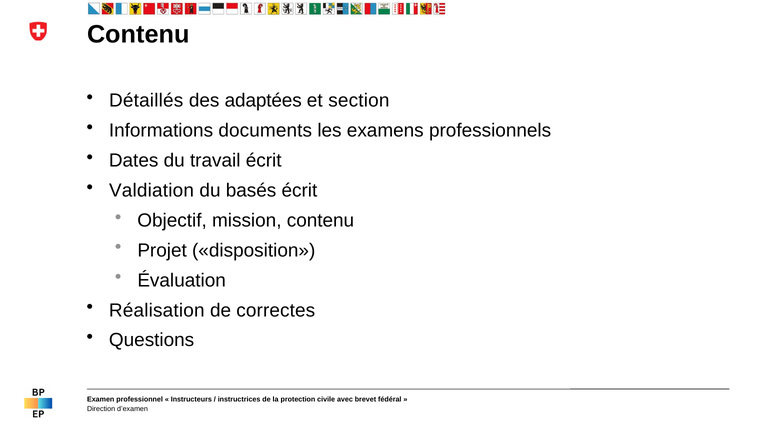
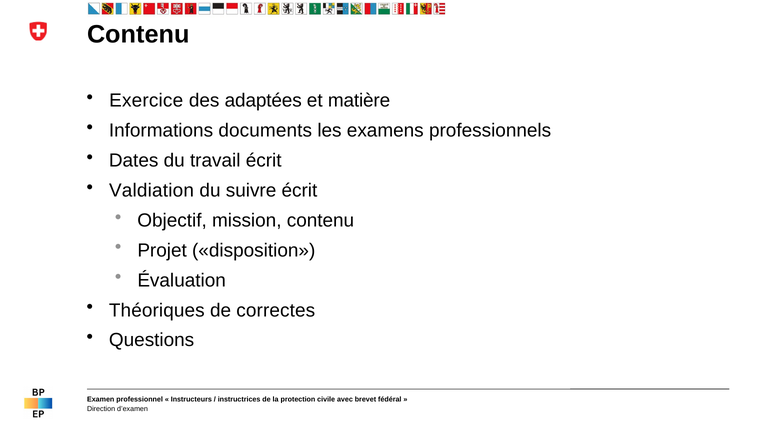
Détaillés: Détaillés -> Exercice
section: section -> matière
basés: basés -> suivre
Réalisation: Réalisation -> Théoriques
